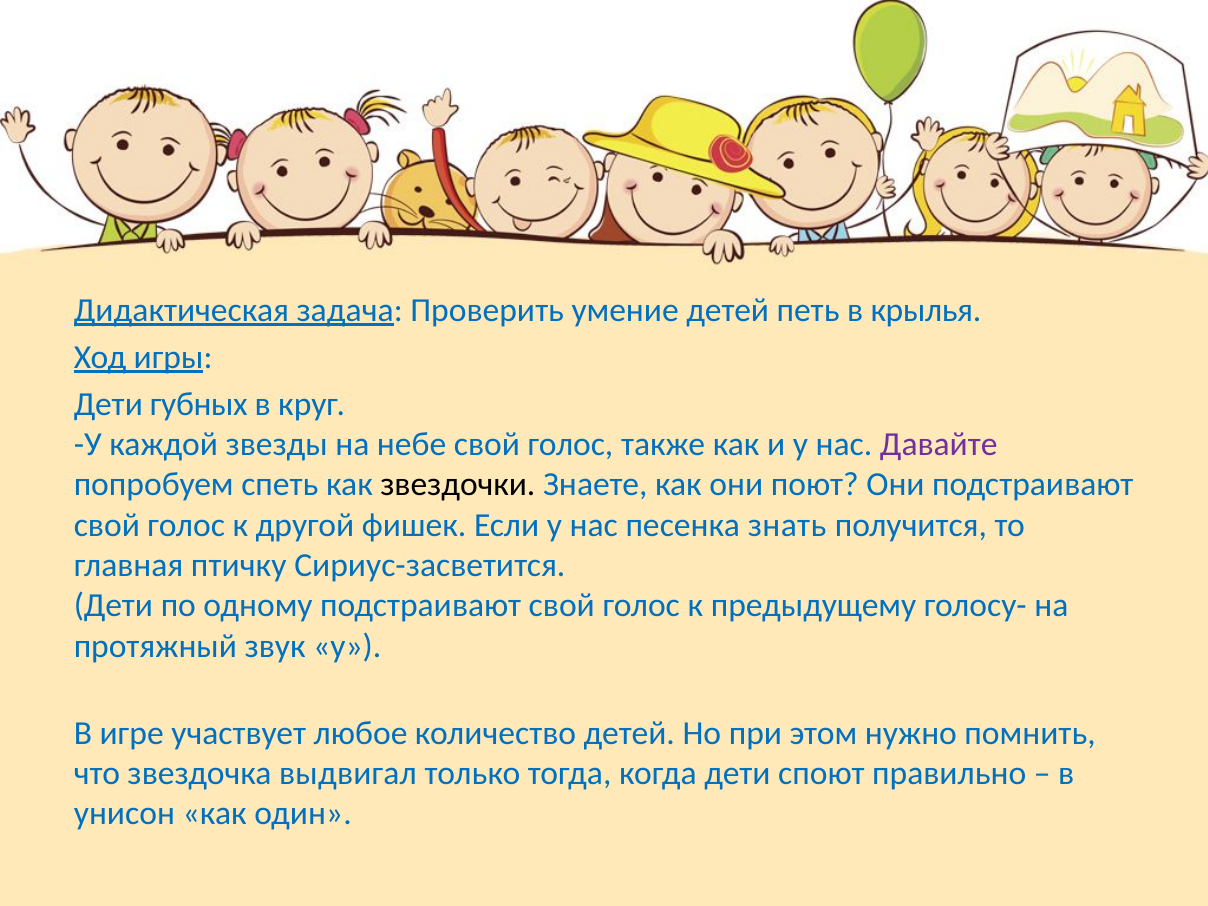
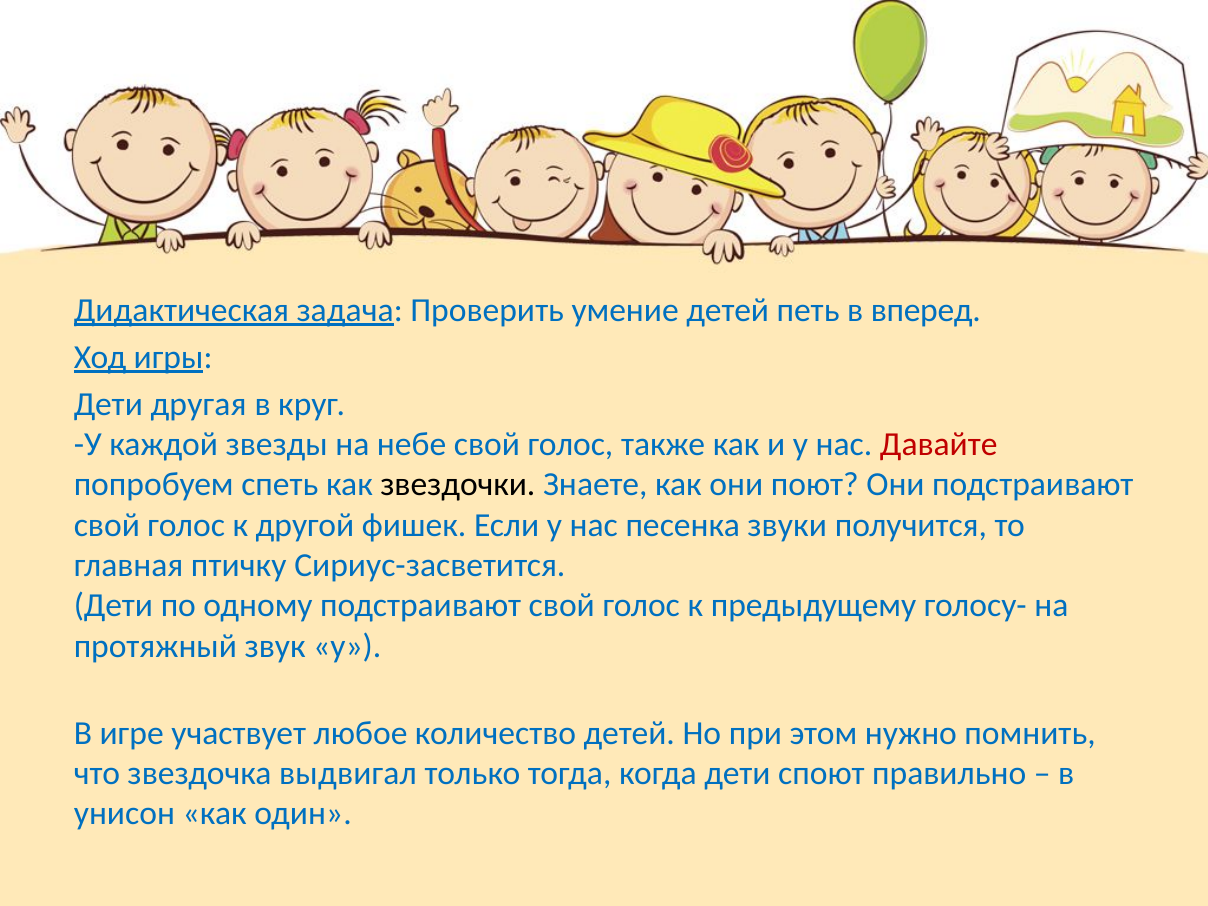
крылья: крылья -> вперед
губных: губных -> другая
Давайте colour: purple -> red
знать: знать -> звуки
